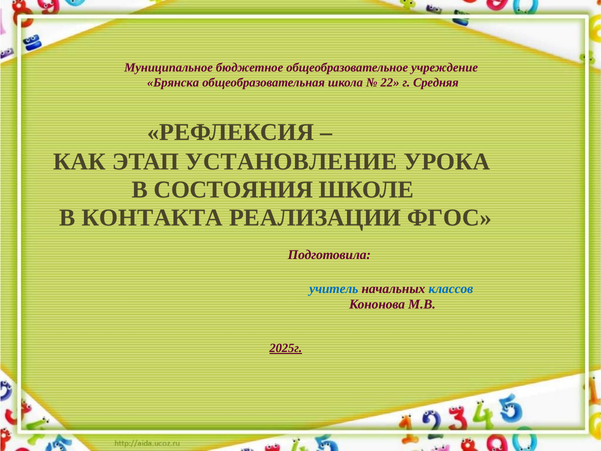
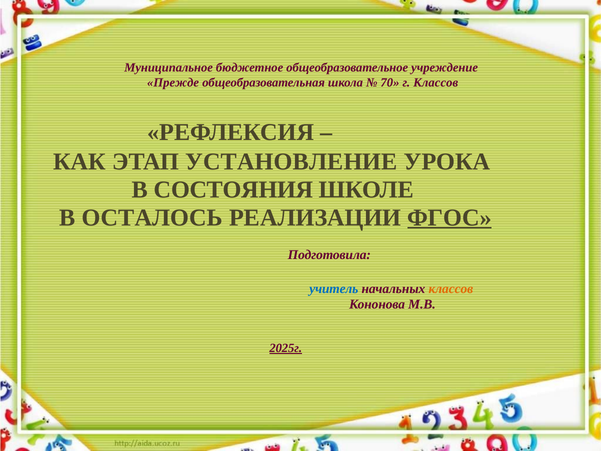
Брянска: Брянска -> Прежде
22: 22 -> 70
г Средняя: Средняя -> Классов
КОНТАКТА: КОНТАКТА -> ОСТАЛОСЬ
ФГОС underline: none -> present
классов at (451, 289) colour: blue -> orange
